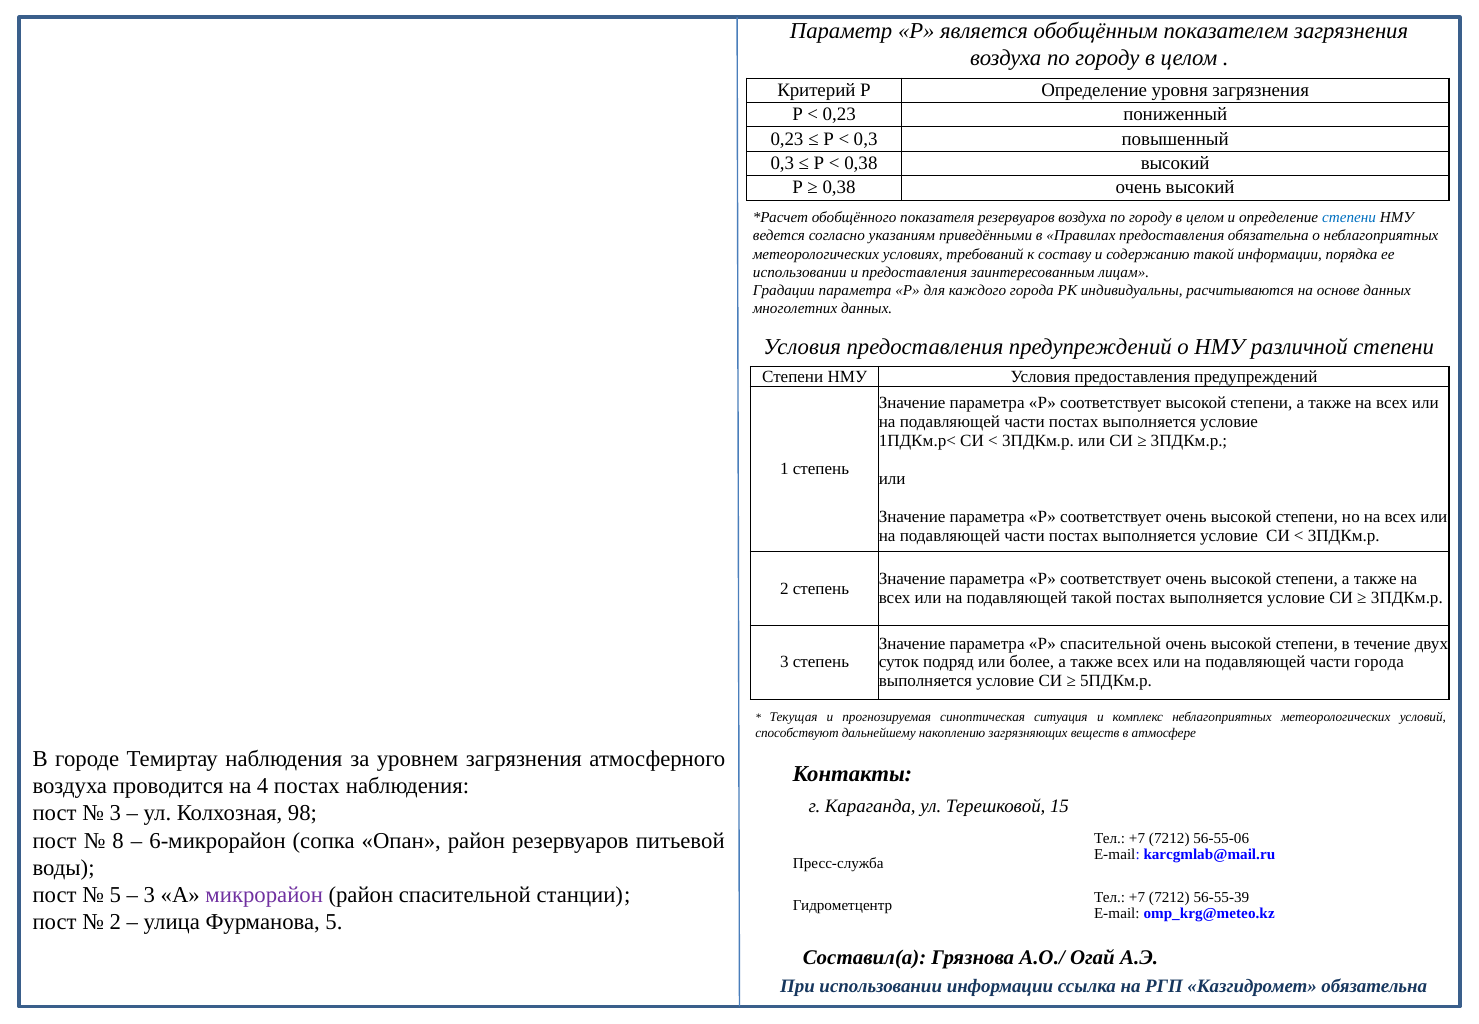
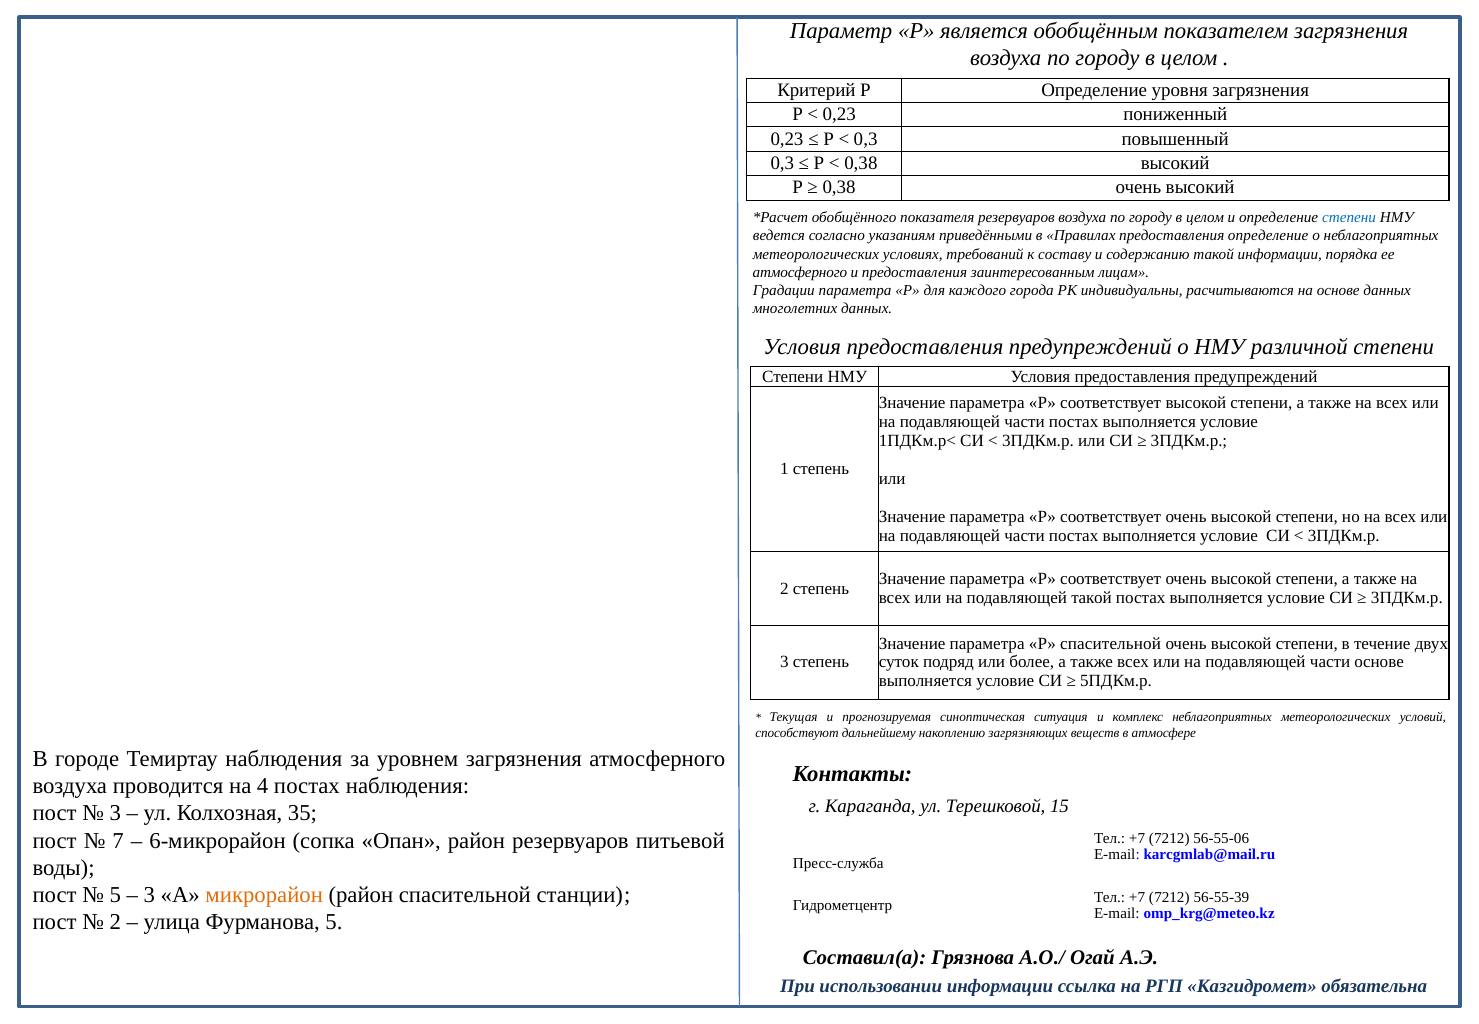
предоставления обязательна: обязательна -> определение
использовании at (800, 272): использовании -> атмосферного
части города: города -> основе
98: 98 -> 35
8: 8 -> 7
микрорайон colour: purple -> orange
